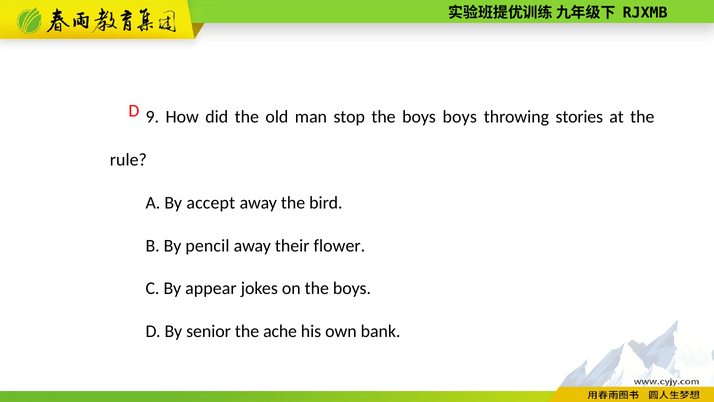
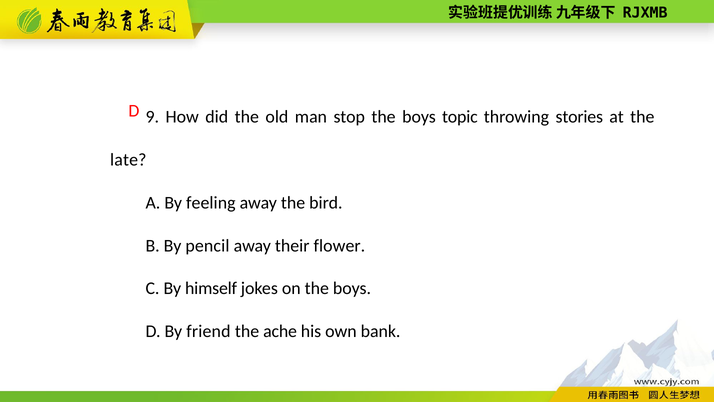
boys boys: boys -> topic
rule: rule -> late
accept: accept -> feeling
appear: appear -> himself
senior: senior -> friend
